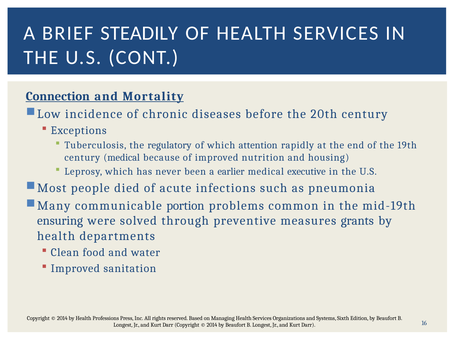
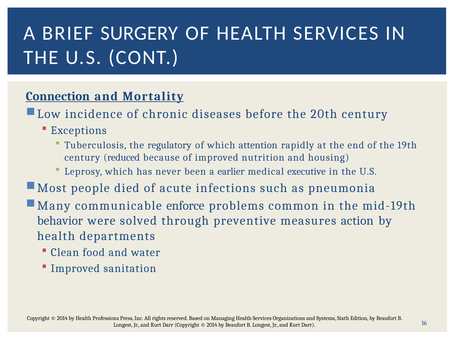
STEADILY: STEADILY -> SURGERY
century medical: medical -> reduced
portion: portion -> enforce
ensuring: ensuring -> behavior
grants: grants -> action
